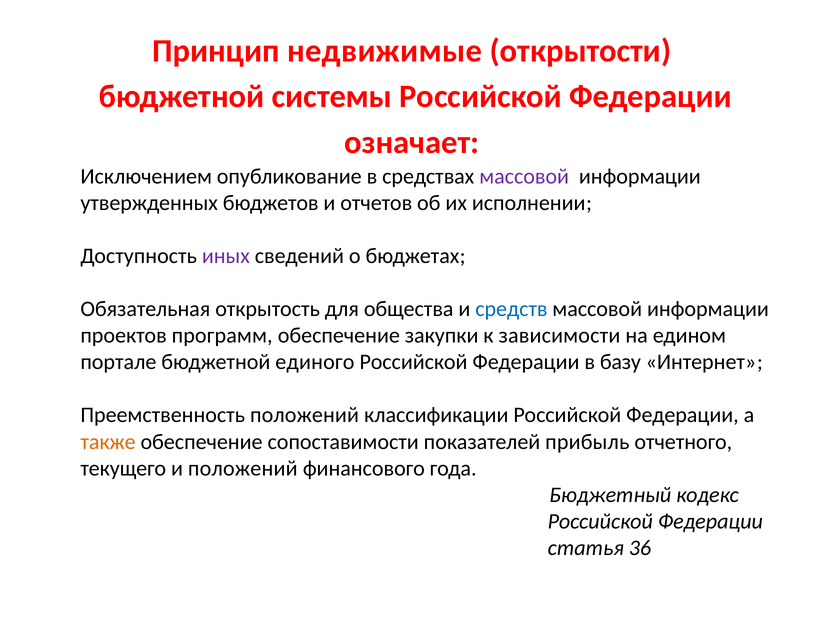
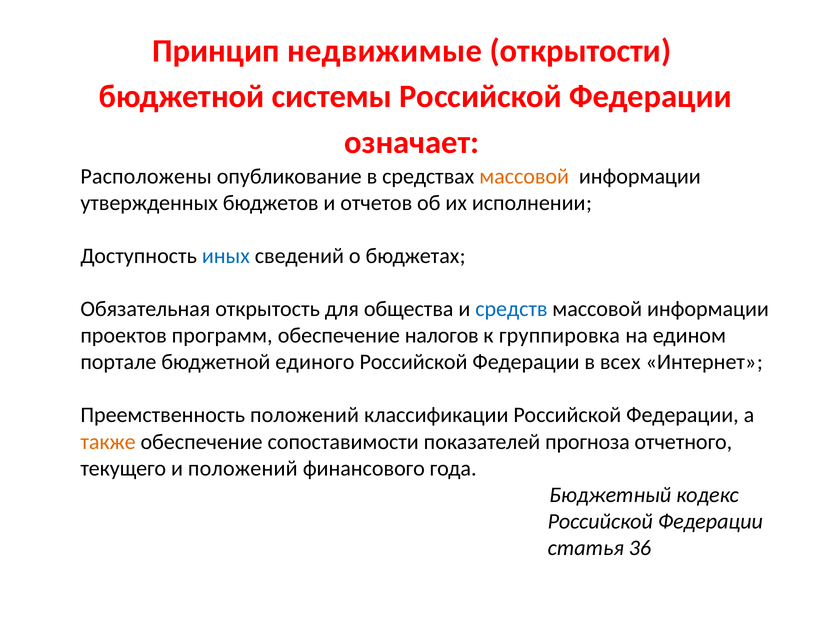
Исключением: Исключением -> Расположены
массовой at (524, 176) colour: purple -> orange
иных colour: purple -> blue
закупки: закупки -> налогов
зависимости: зависимости -> группировка
базу: базу -> всех
прибыль: прибыль -> прогноза
